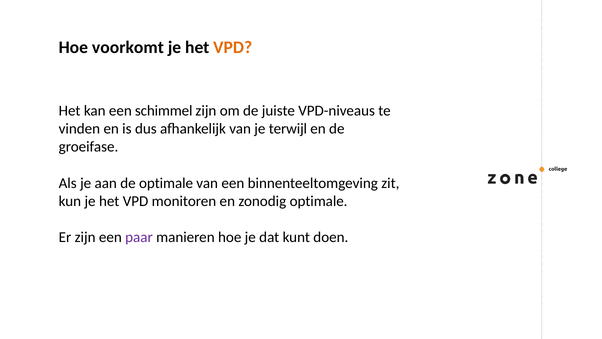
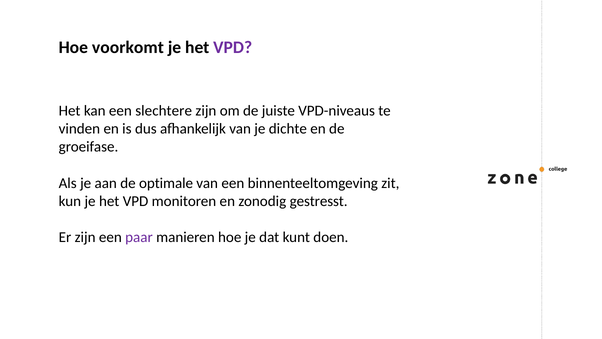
VPD at (233, 47) colour: orange -> purple
schimmel: schimmel -> slechtere
terwijl: terwijl -> dichte
zonodig optimale: optimale -> gestresst
